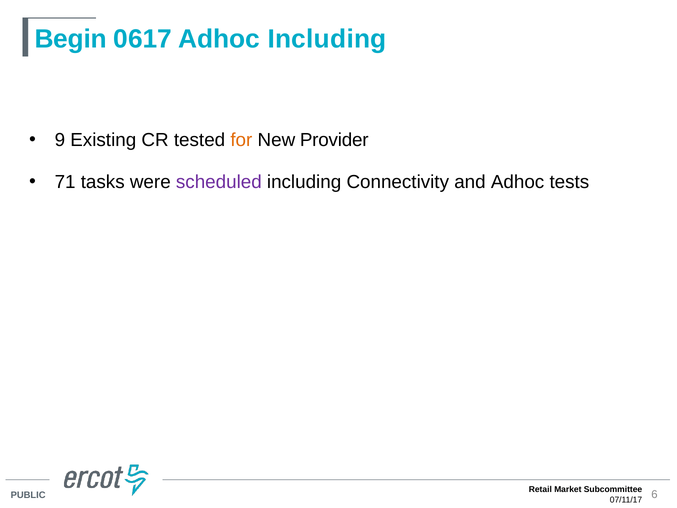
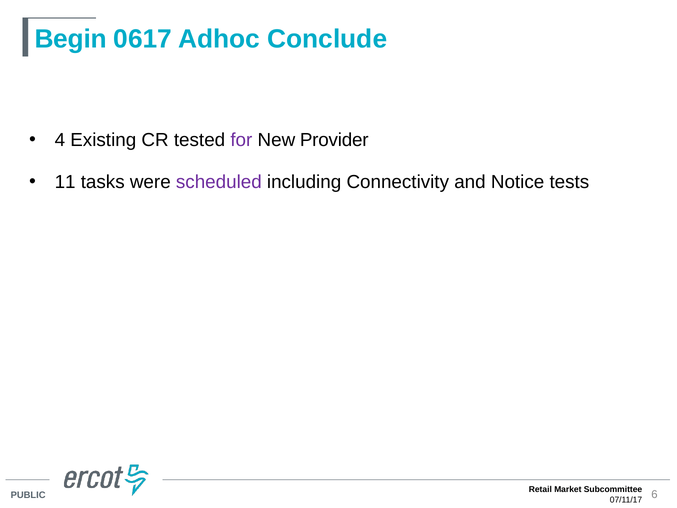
Adhoc Including: Including -> Conclude
9: 9 -> 4
for colour: orange -> purple
71: 71 -> 11
and Adhoc: Adhoc -> Notice
